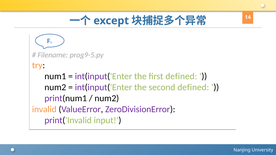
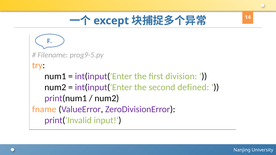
first defined: defined -> division
invalid: invalid -> fname
